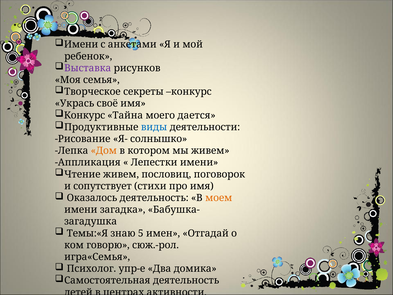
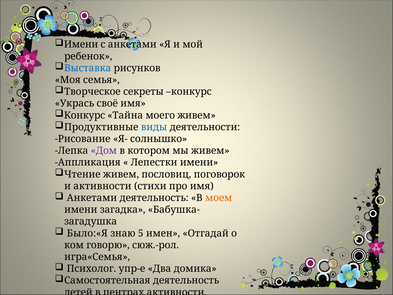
Выставка colour: purple -> blue
моего дается: дается -> живем
Дом colour: orange -> purple
и сопутствует: сопутствует -> активности
Оказалось at (92, 198): Оказалось -> Анкетами
Темы:«Я: Темы:«Я -> Было:«Я
